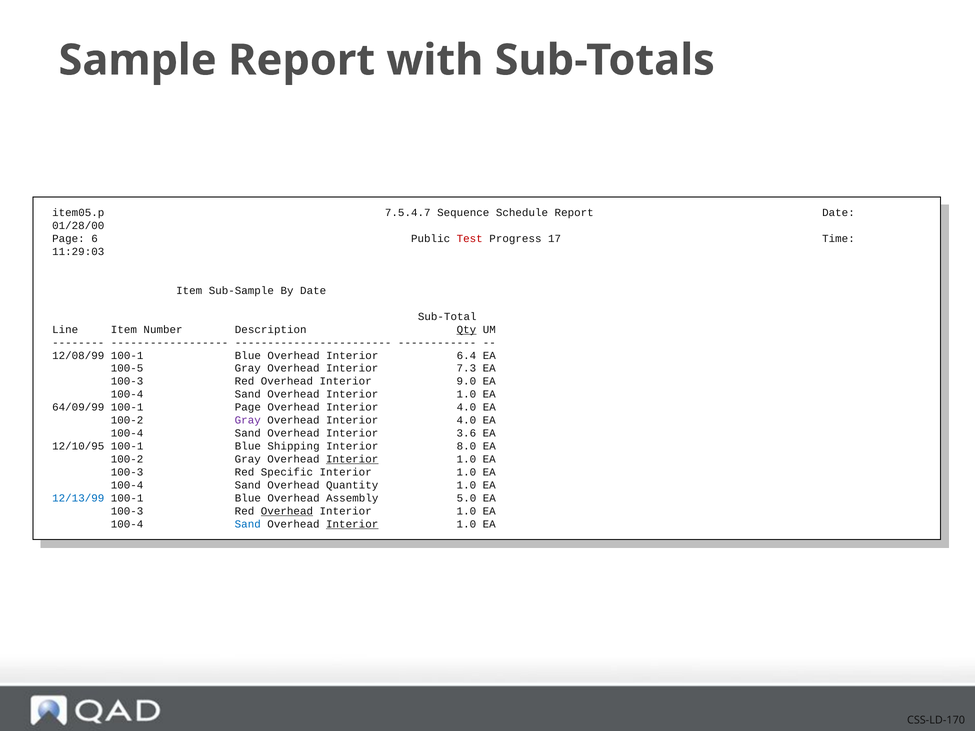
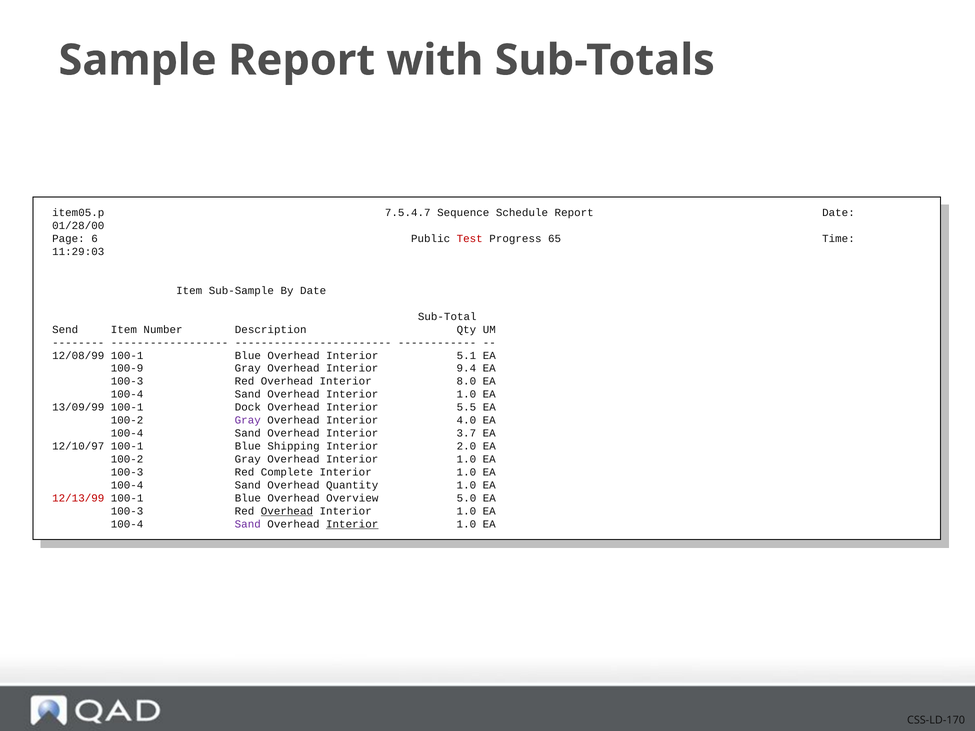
17: 17 -> 65
Line: Line -> Send
Qty underline: present -> none
6.4: 6.4 -> 5.1
100-5: 100-5 -> 100-9
7.3: 7.3 -> 9.4
9.0: 9.0 -> 8.0
64/09/99: 64/09/99 -> 13/09/99
100-1 Page: Page -> Dock
4.0 at (466, 407): 4.0 -> 5.5
3.6: 3.6 -> 3.7
12/10/95: 12/10/95 -> 12/10/97
8.0: 8.0 -> 2.0
Interior at (352, 459) underline: present -> none
Specific: Specific -> Complete
12/13/99 colour: blue -> red
Assembly: Assembly -> Overview
Sand at (248, 524) colour: blue -> purple
